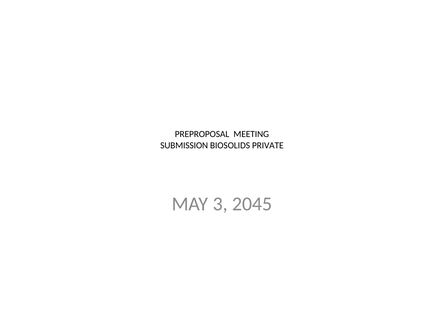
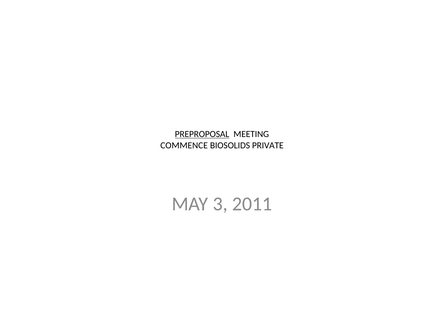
PREPROPOSAL underline: none -> present
SUBMISSION: SUBMISSION -> COMMENCE
2045: 2045 -> 2011
